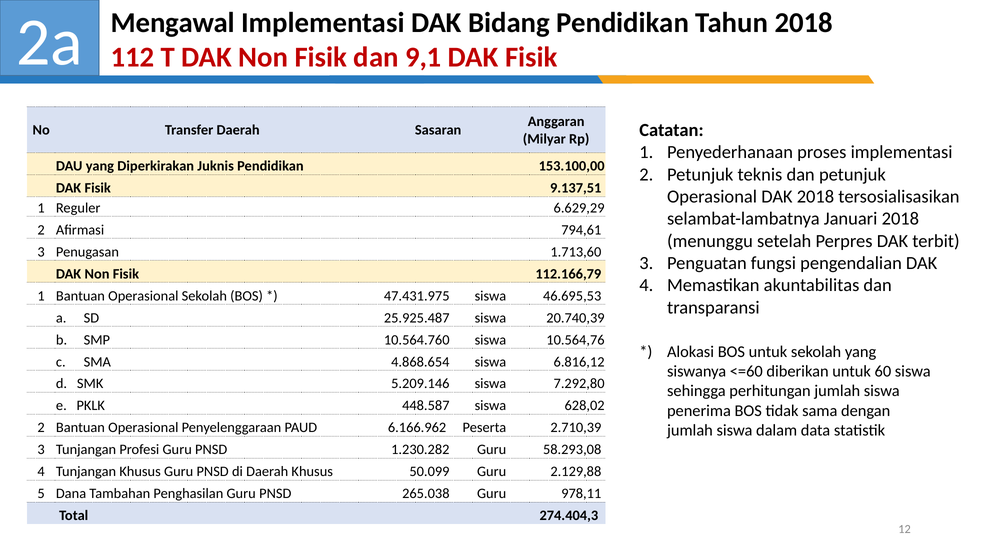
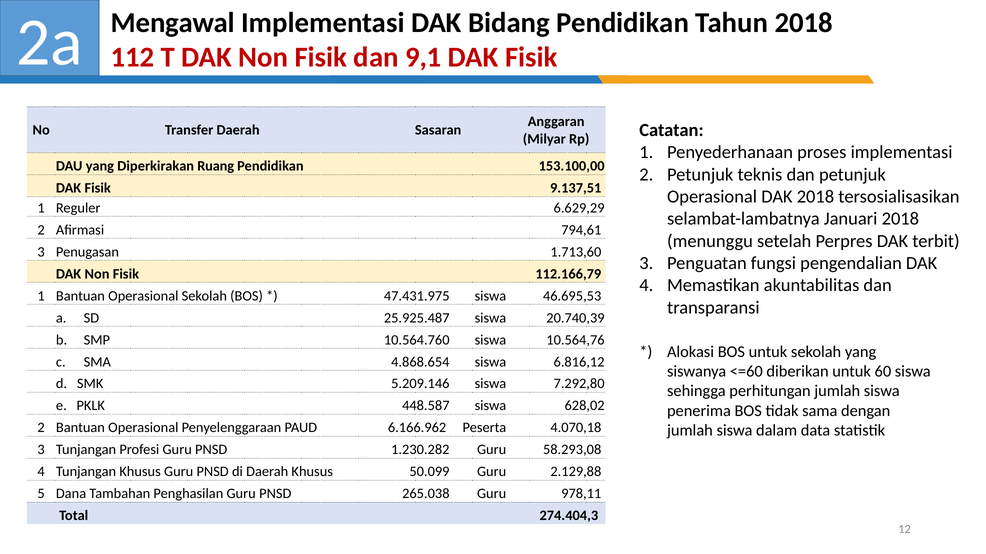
Juknis: Juknis -> Ruang
2.710,39: 2.710,39 -> 4.070,18
